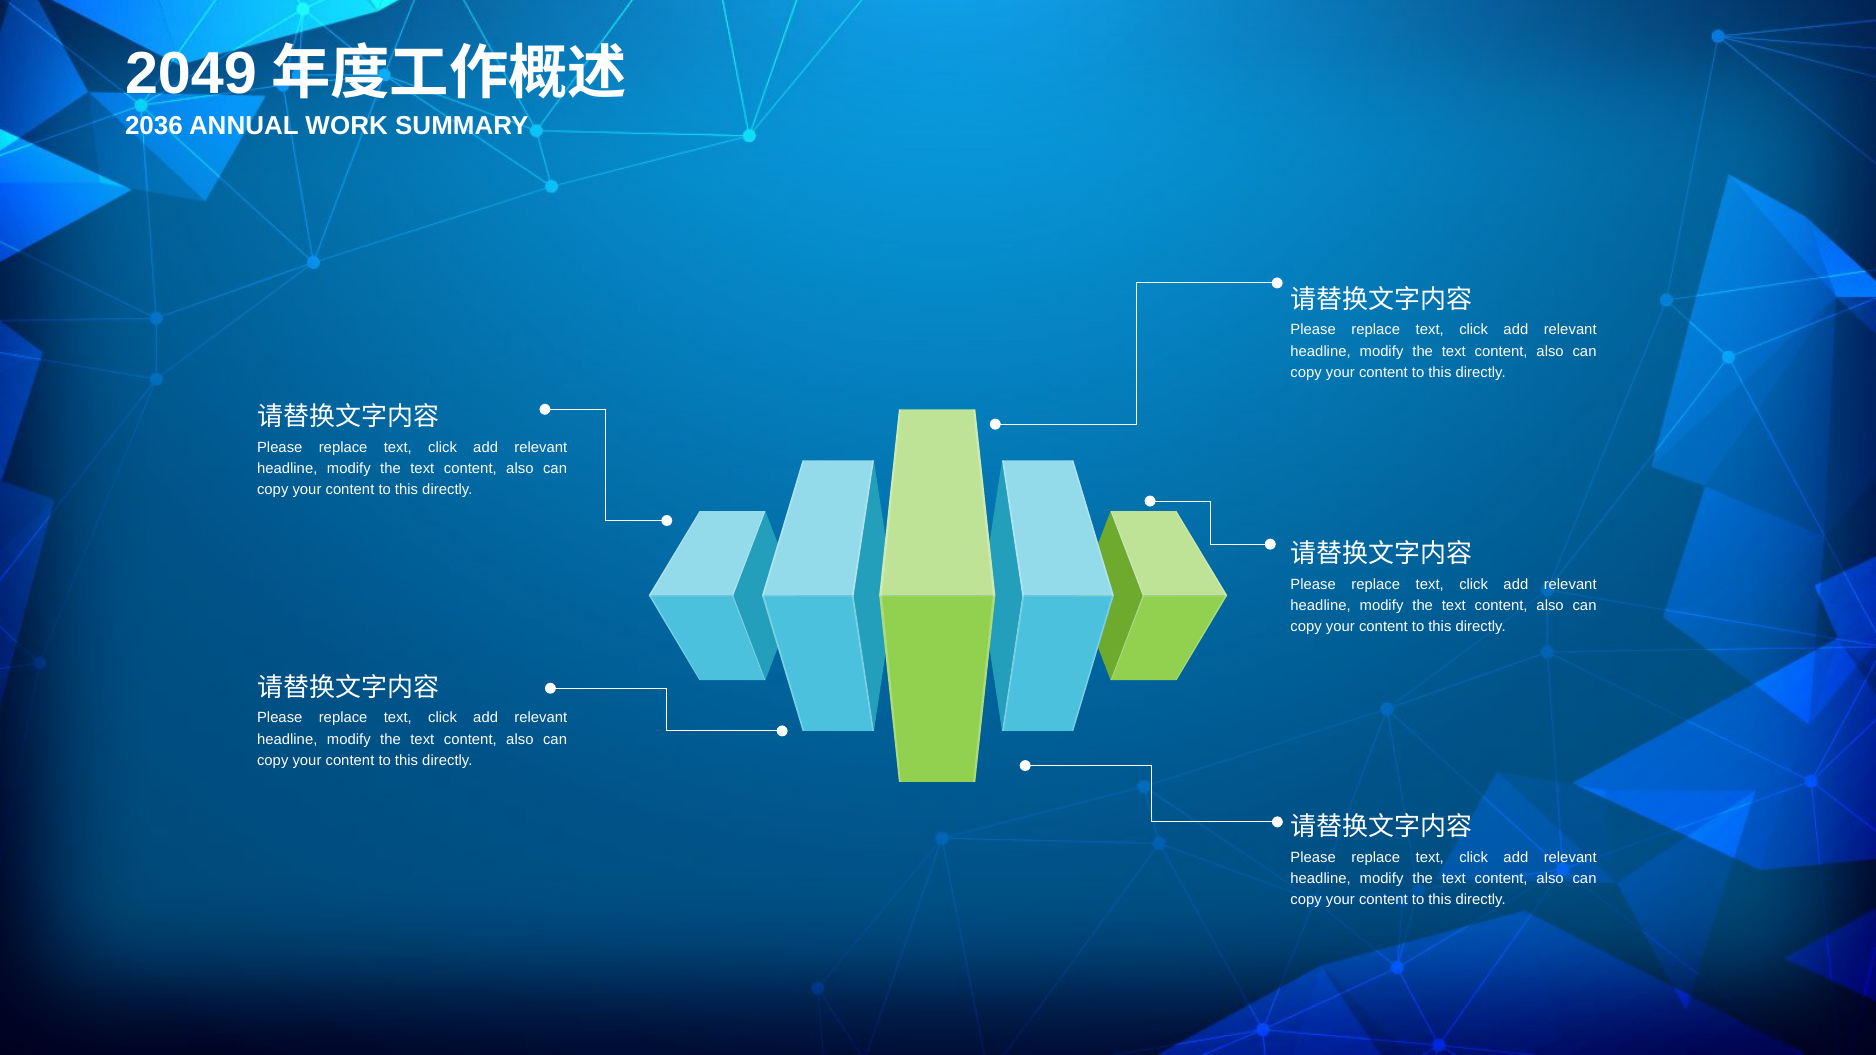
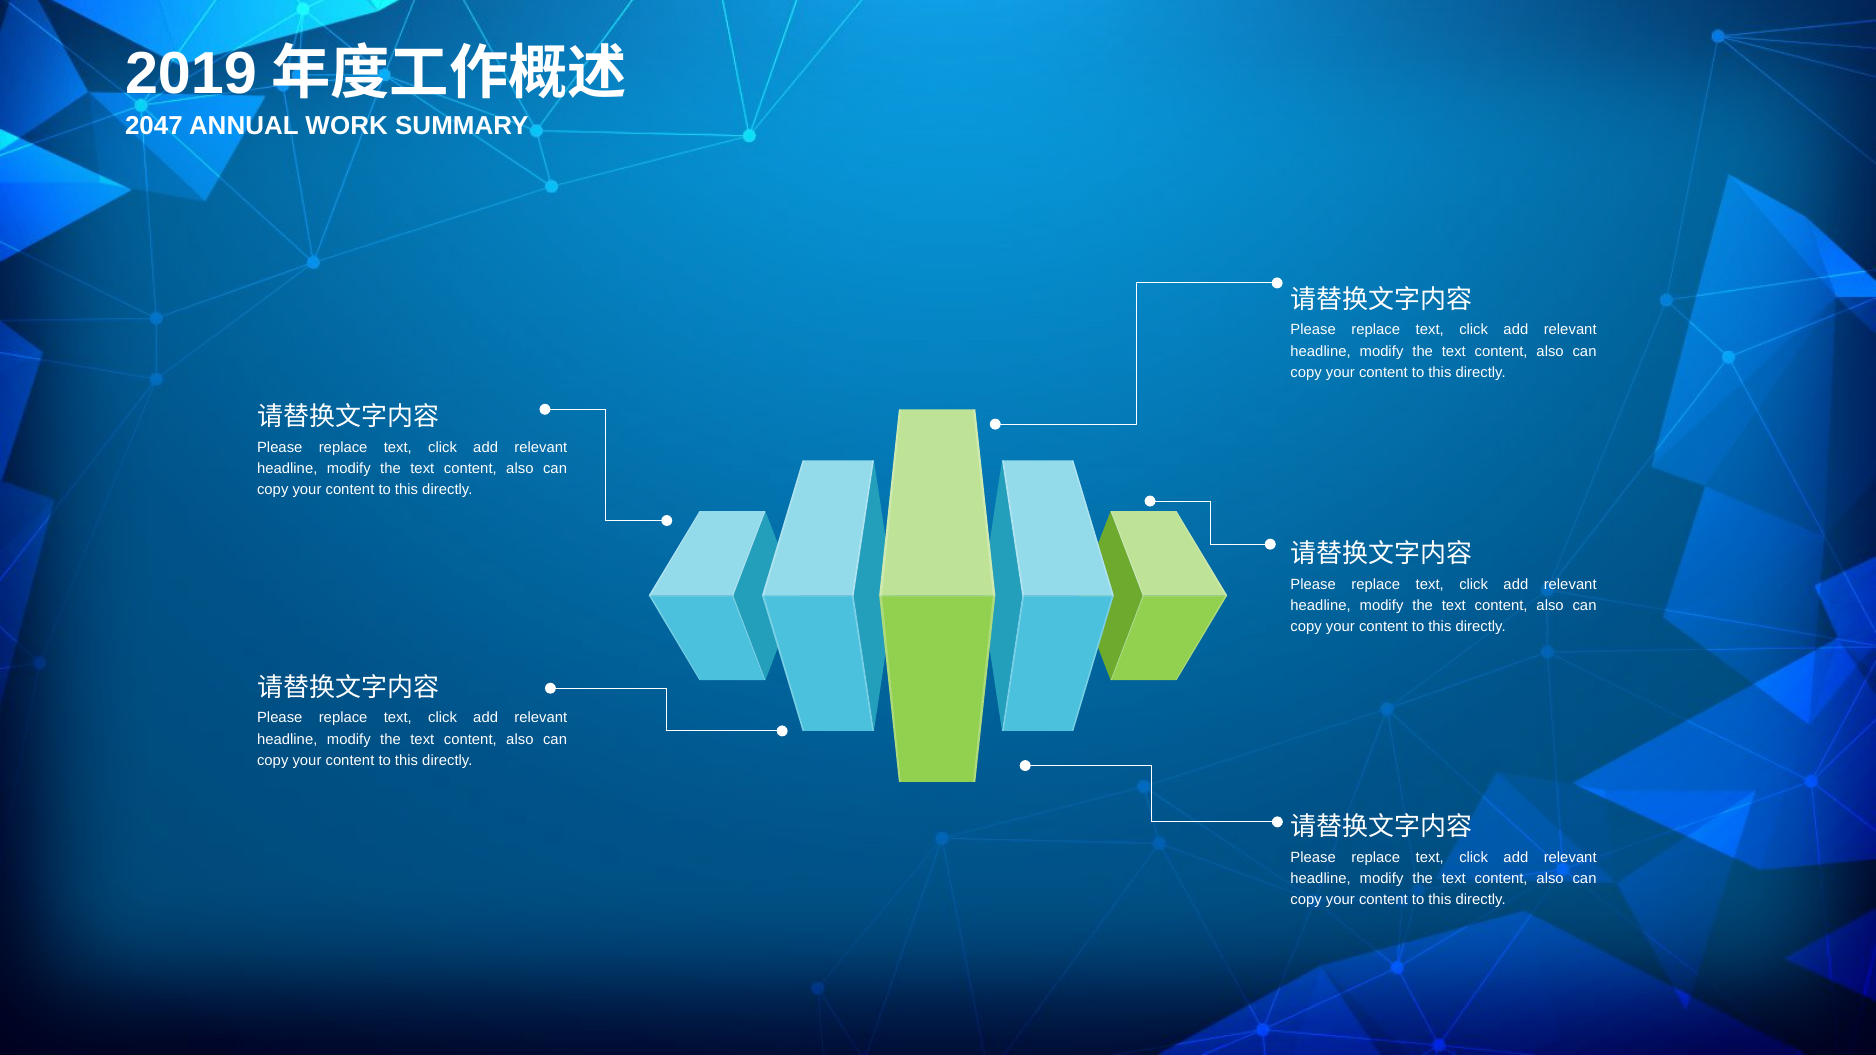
2049: 2049 -> 2019
2036: 2036 -> 2047
